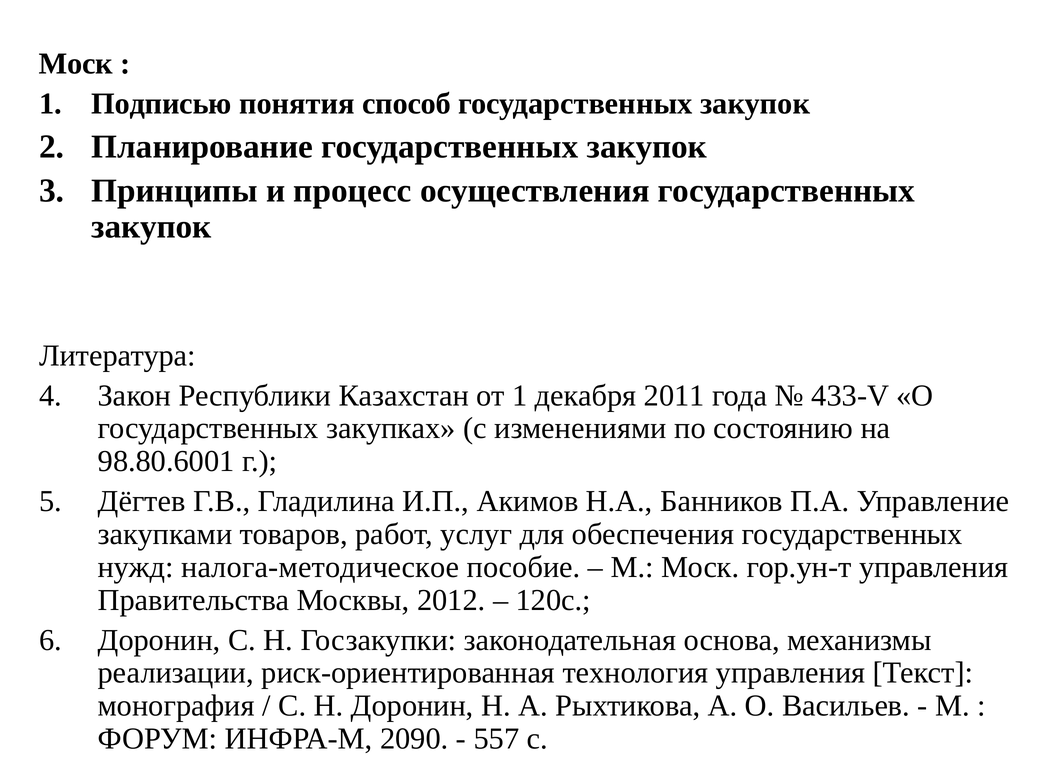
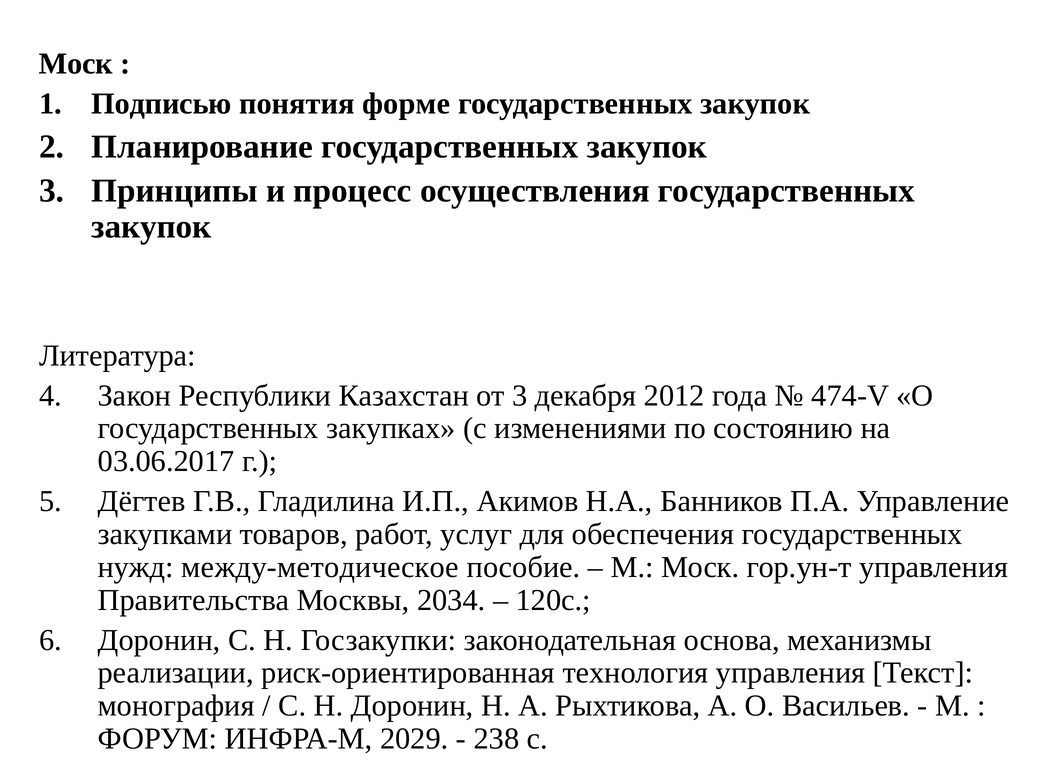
способ: способ -> форме
от 1: 1 -> 3
2011: 2011 -> 2012
433-V: 433-V -> 474-V
98.80.6001: 98.80.6001 -> 03.06.2017
налога-методическое: налога-методическое -> между-методическое
2012: 2012 -> 2034
2090: 2090 -> 2029
557: 557 -> 238
